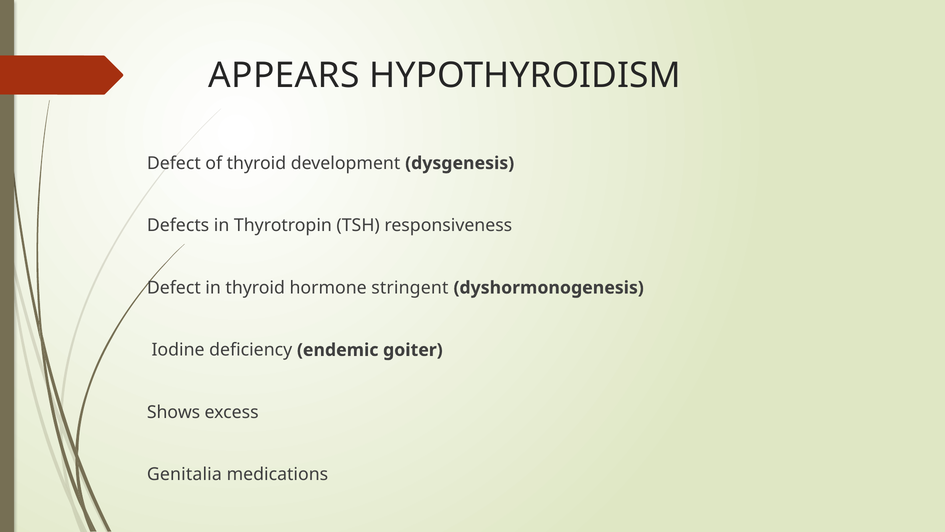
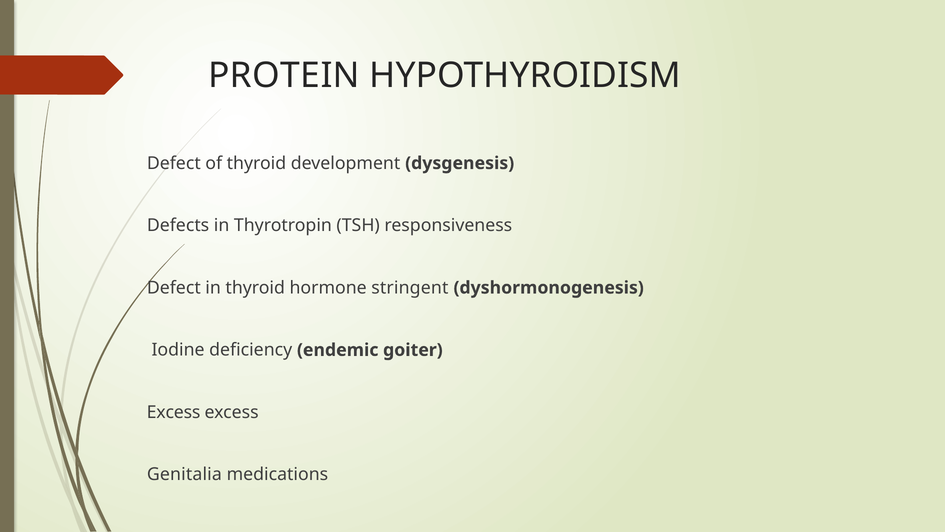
APPEARS: APPEARS -> PROTEIN
Shows at (174, 412): Shows -> Excess
